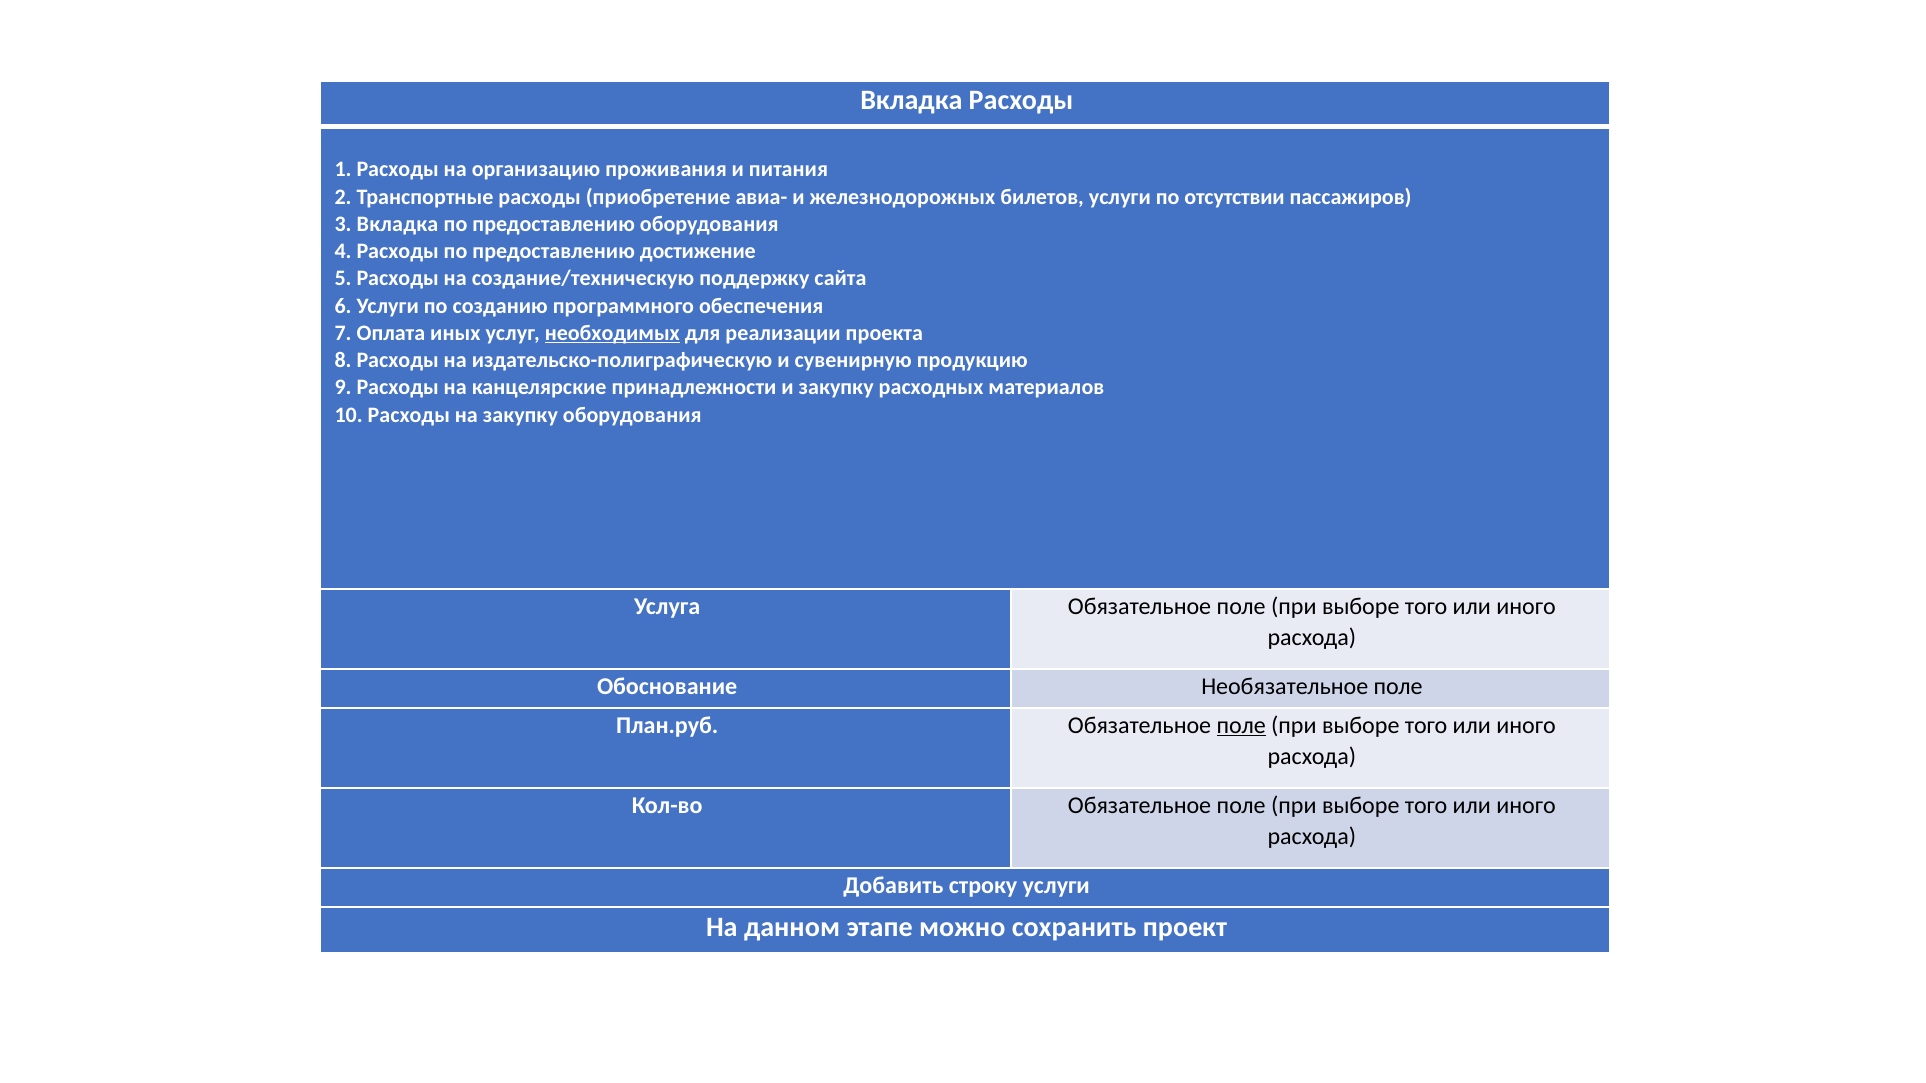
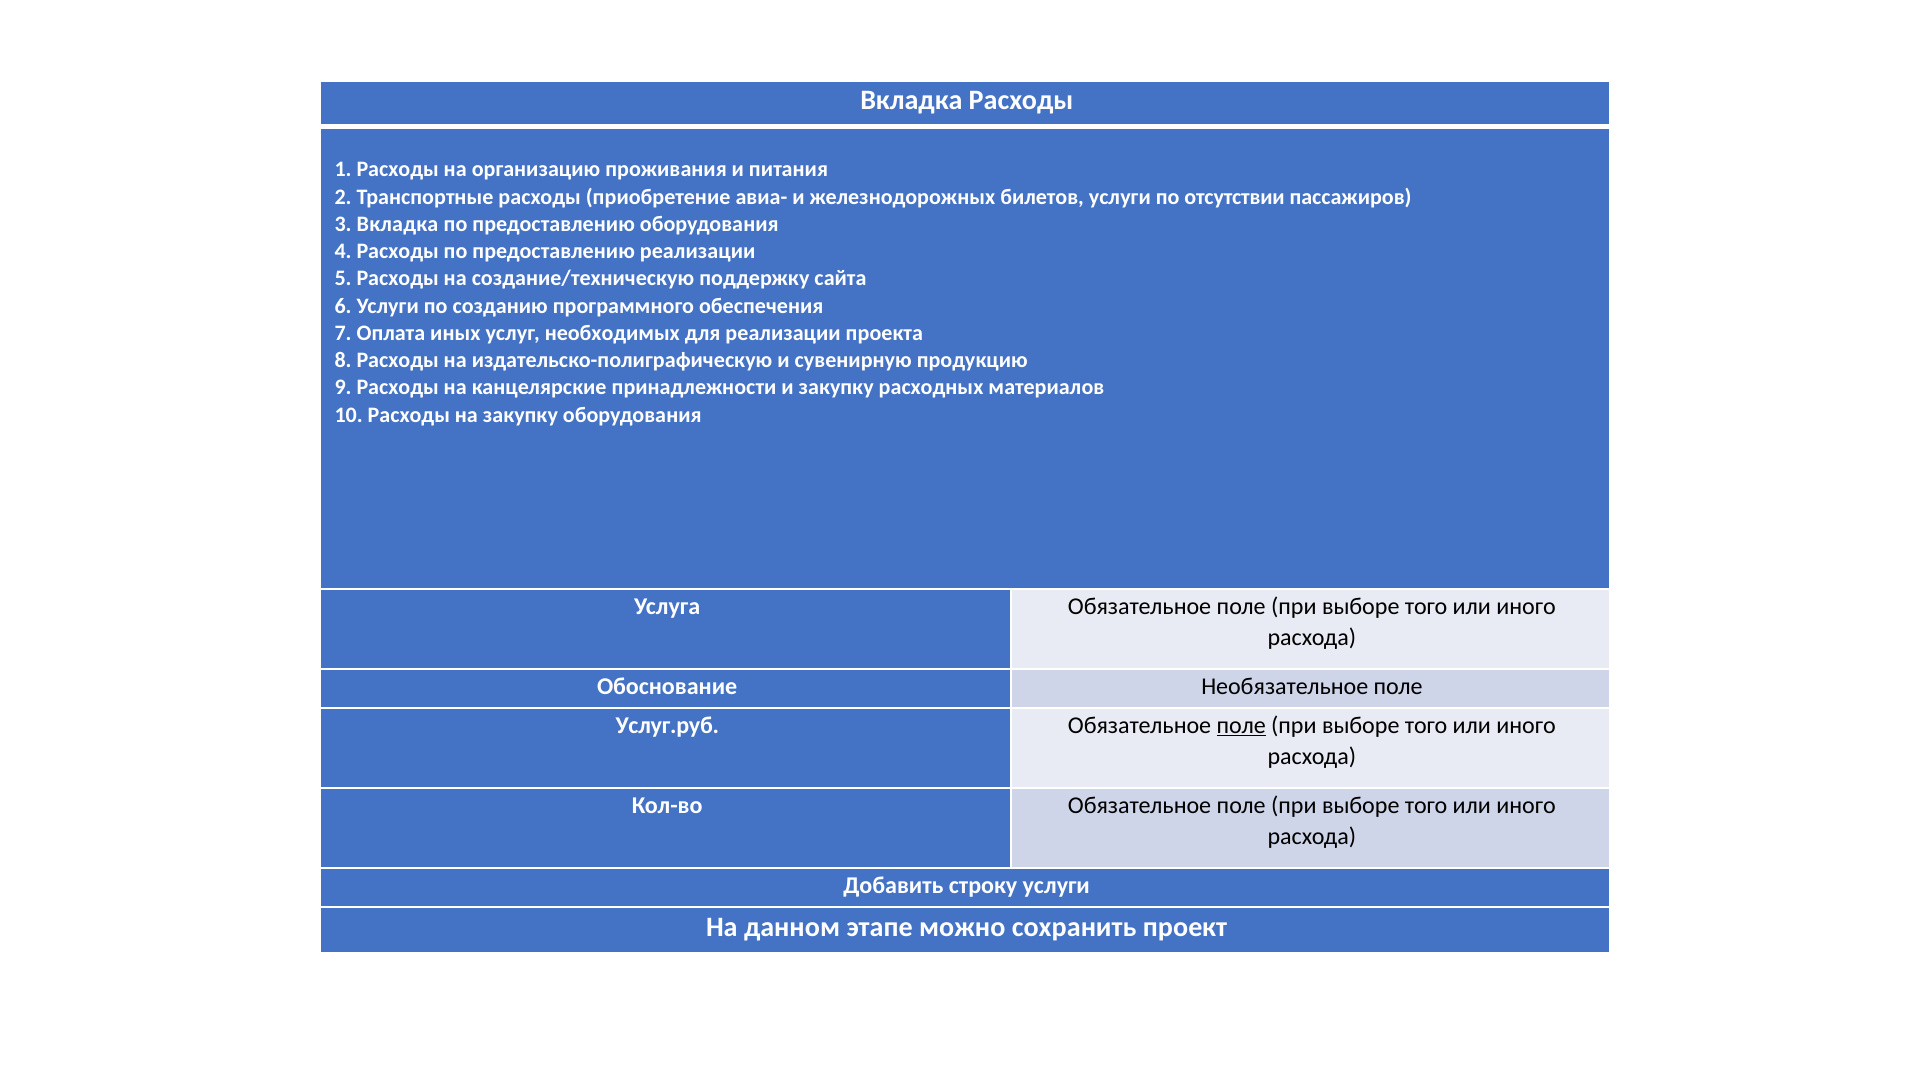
предоставлению достижение: достижение -> реализации
необходимых underline: present -> none
План.руб: План.руб -> Услуг.руб
